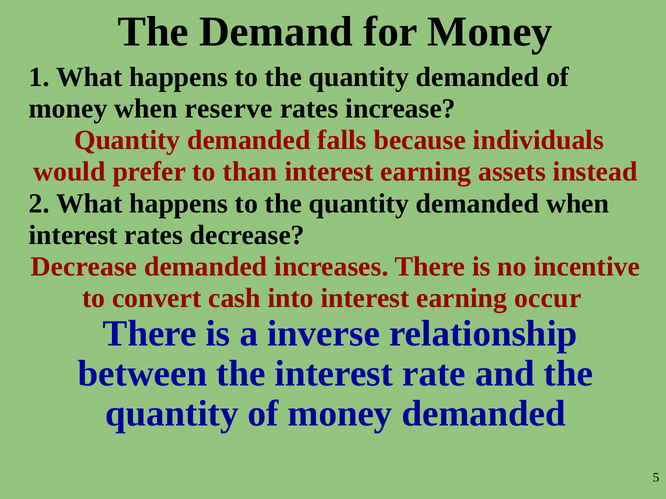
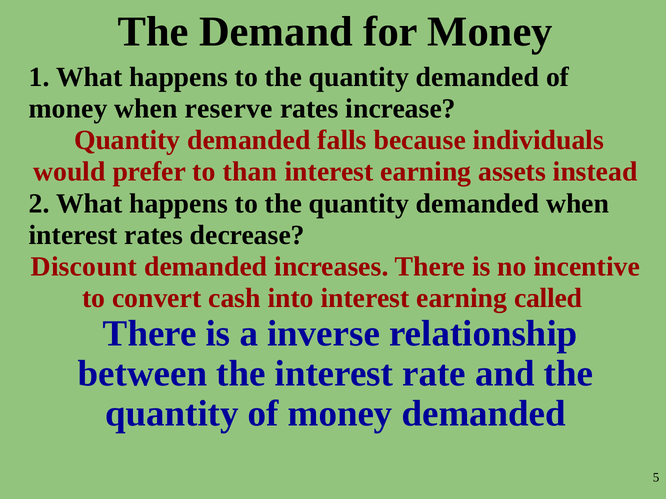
Decrease at (84, 267): Decrease -> Discount
occur: occur -> called
